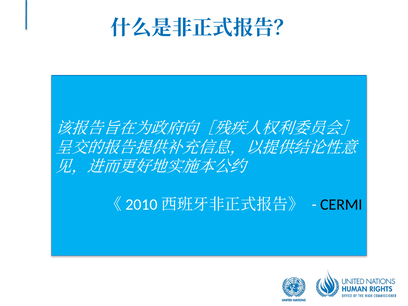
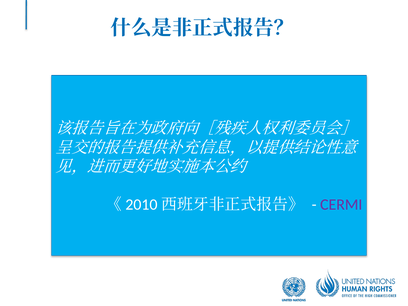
CERMI colour: black -> purple
